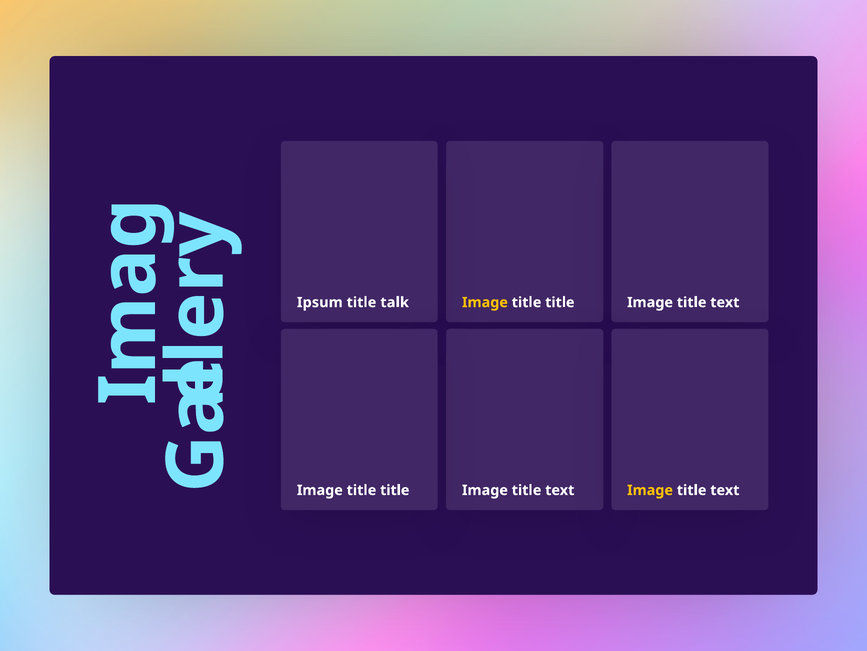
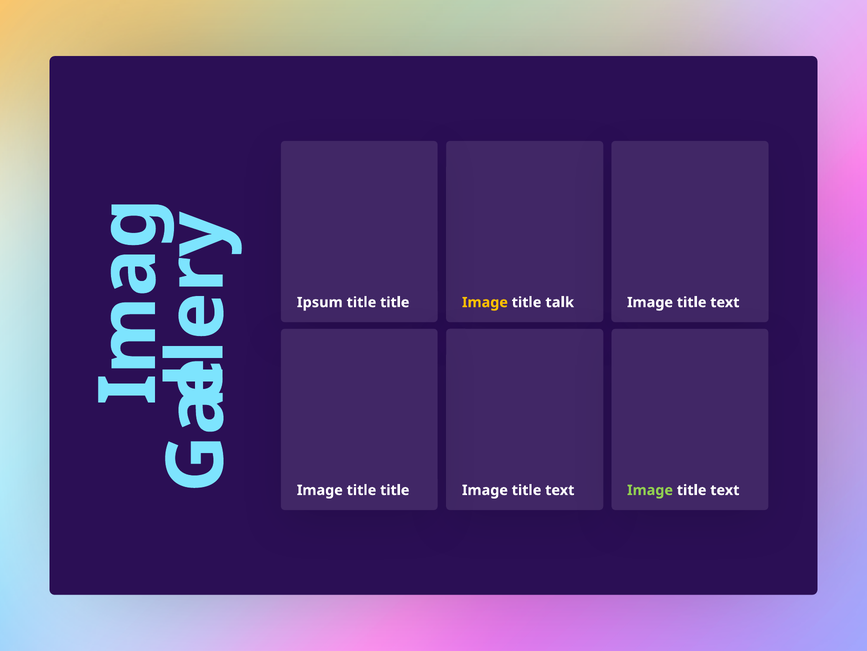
talk at (395, 302): talk -> title
title at (560, 302): title -> talk
Image at (650, 490) colour: yellow -> light green
